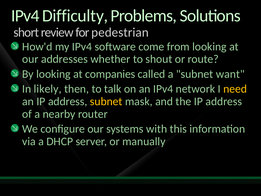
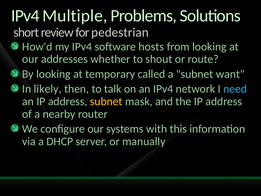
Difficulty: Difficulty -> Multiple
come: come -> hosts
companies: companies -> temporary
need colour: yellow -> light blue
